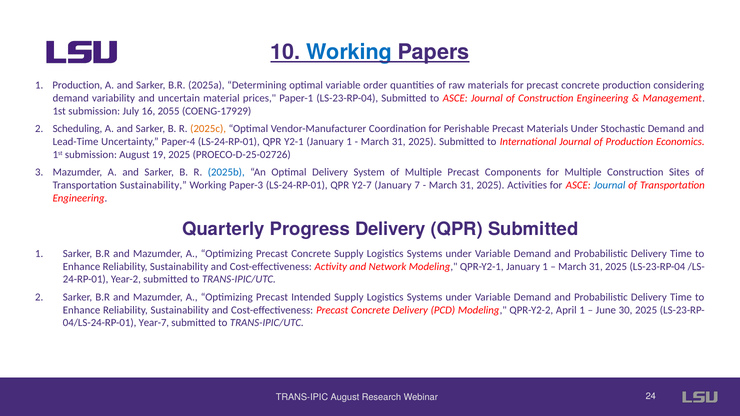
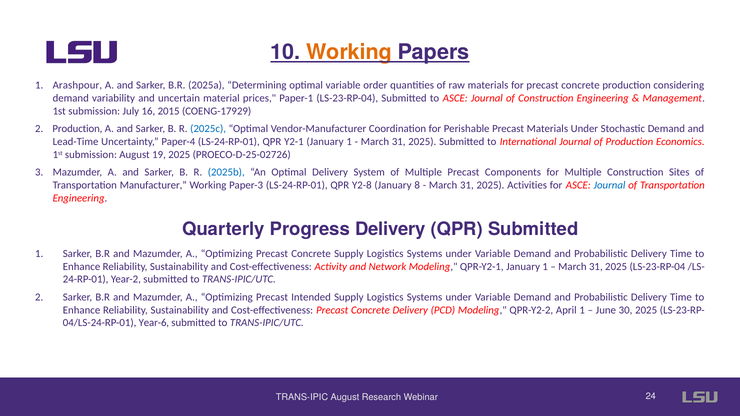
Working at (349, 52) colour: blue -> orange
1 Production: Production -> Arashpour
2055: 2055 -> 2015
Scheduling at (77, 129): Scheduling -> Production
2025c colour: orange -> blue
Transportation Sustainability: Sustainability -> Manufacturer
Y2-7: Y2-7 -> Y2-8
7: 7 -> 8
Year-7: Year-7 -> Year-6
